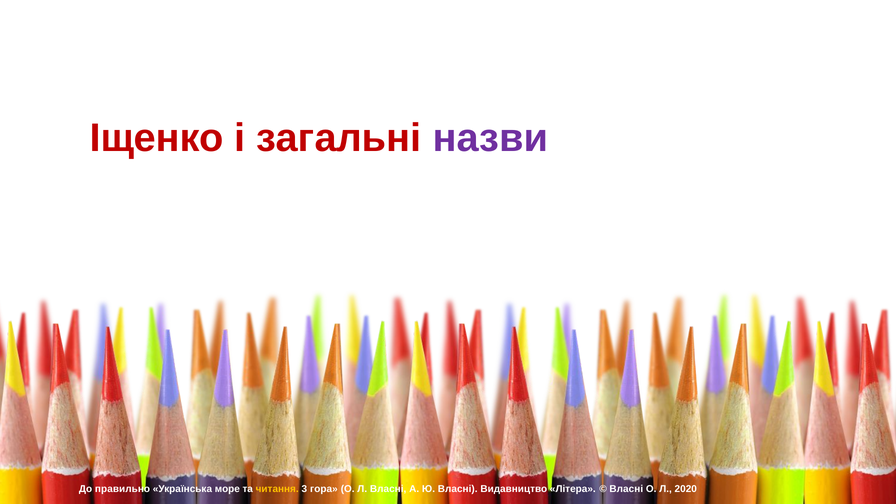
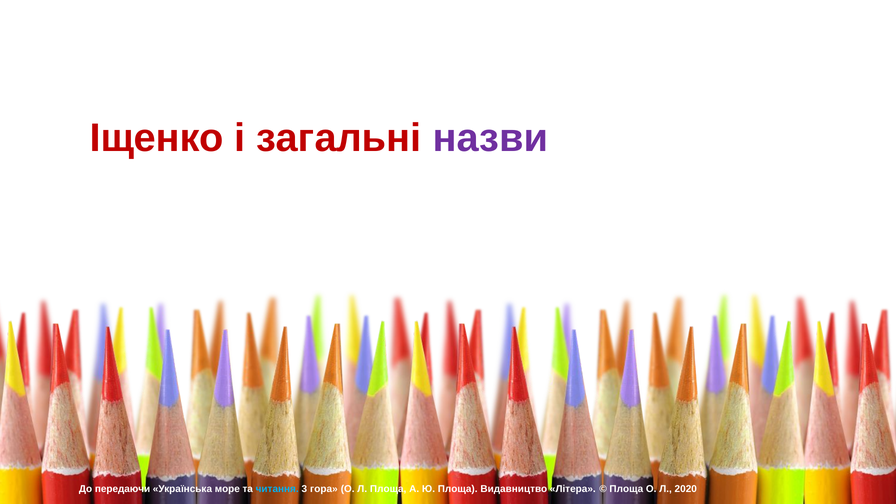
правильно: правильно -> передаючи
читання colour: yellow -> light blue
Л Власні: Власні -> Площа
Ю Власні: Власні -> Площа
Власні at (626, 489): Власні -> Площа
